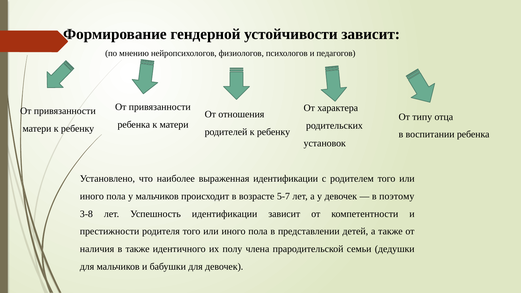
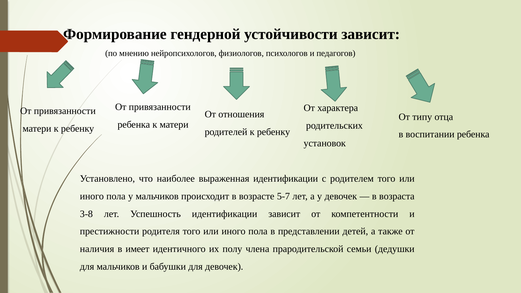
поэтому: поэтому -> возраста
в также: также -> имеет
